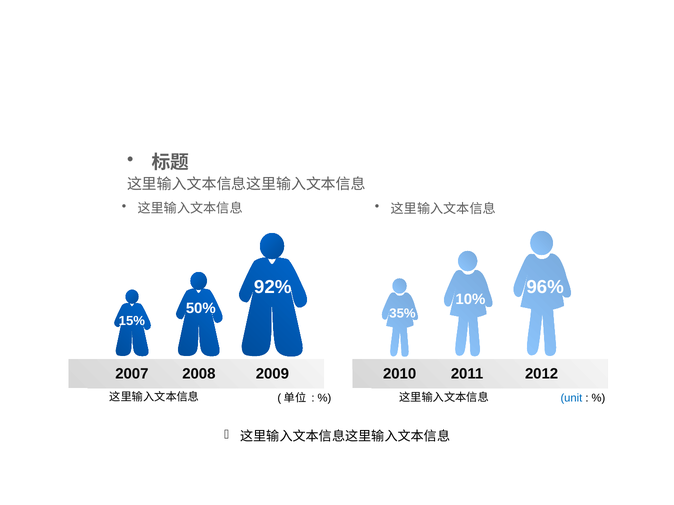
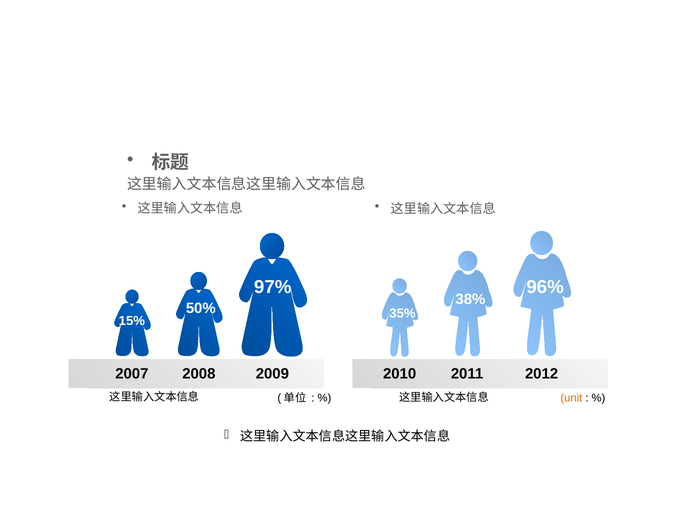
92%: 92% -> 97%
10%: 10% -> 38%
unit colour: blue -> orange
